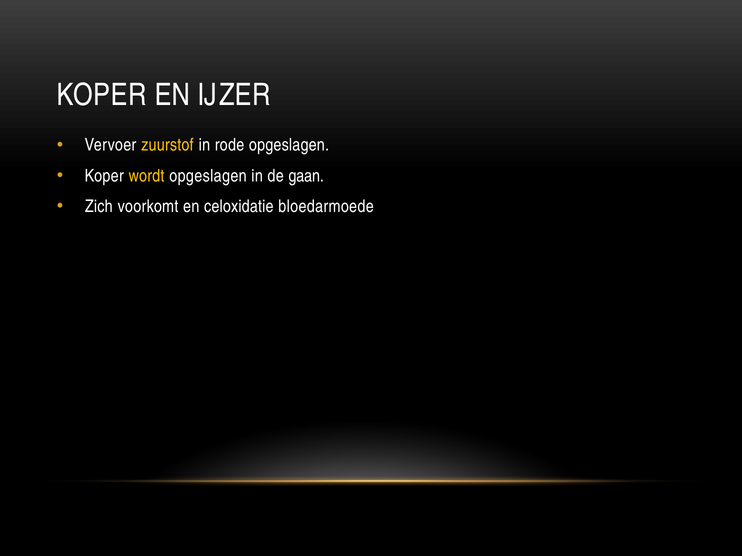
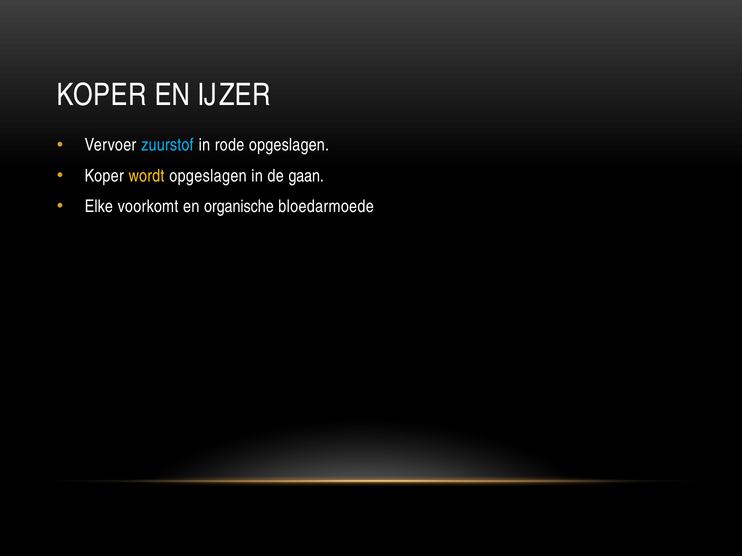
zuurstof colour: yellow -> light blue
Zich: Zich -> Elke
celoxidatie: celoxidatie -> organische
